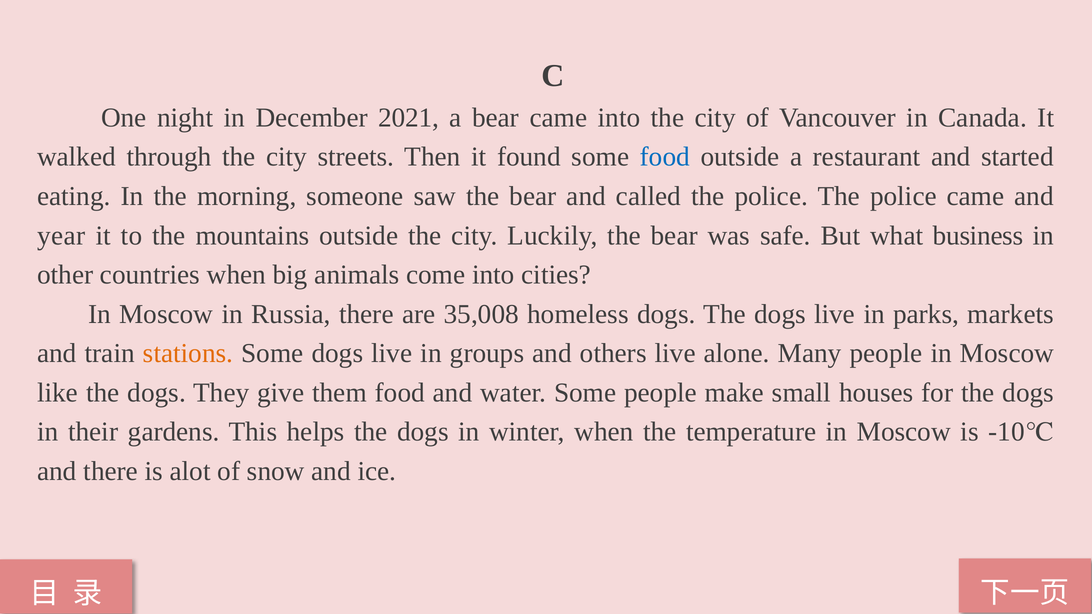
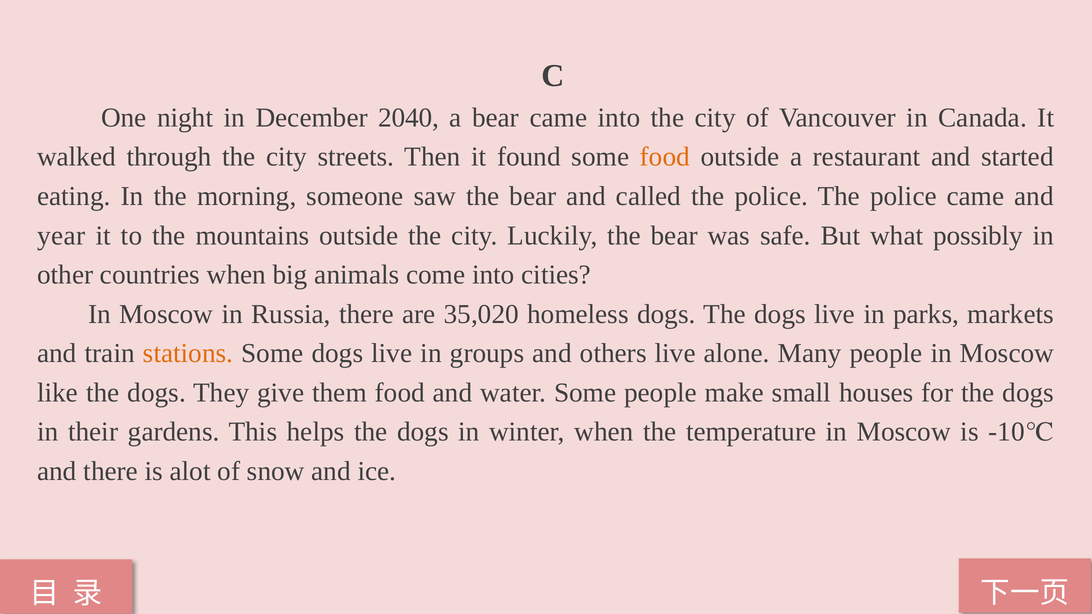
2021: 2021 -> 2040
food at (665, 157) colour: blue -> orange
business: business -> possibly
35,008: 35,008 -> 35,020
